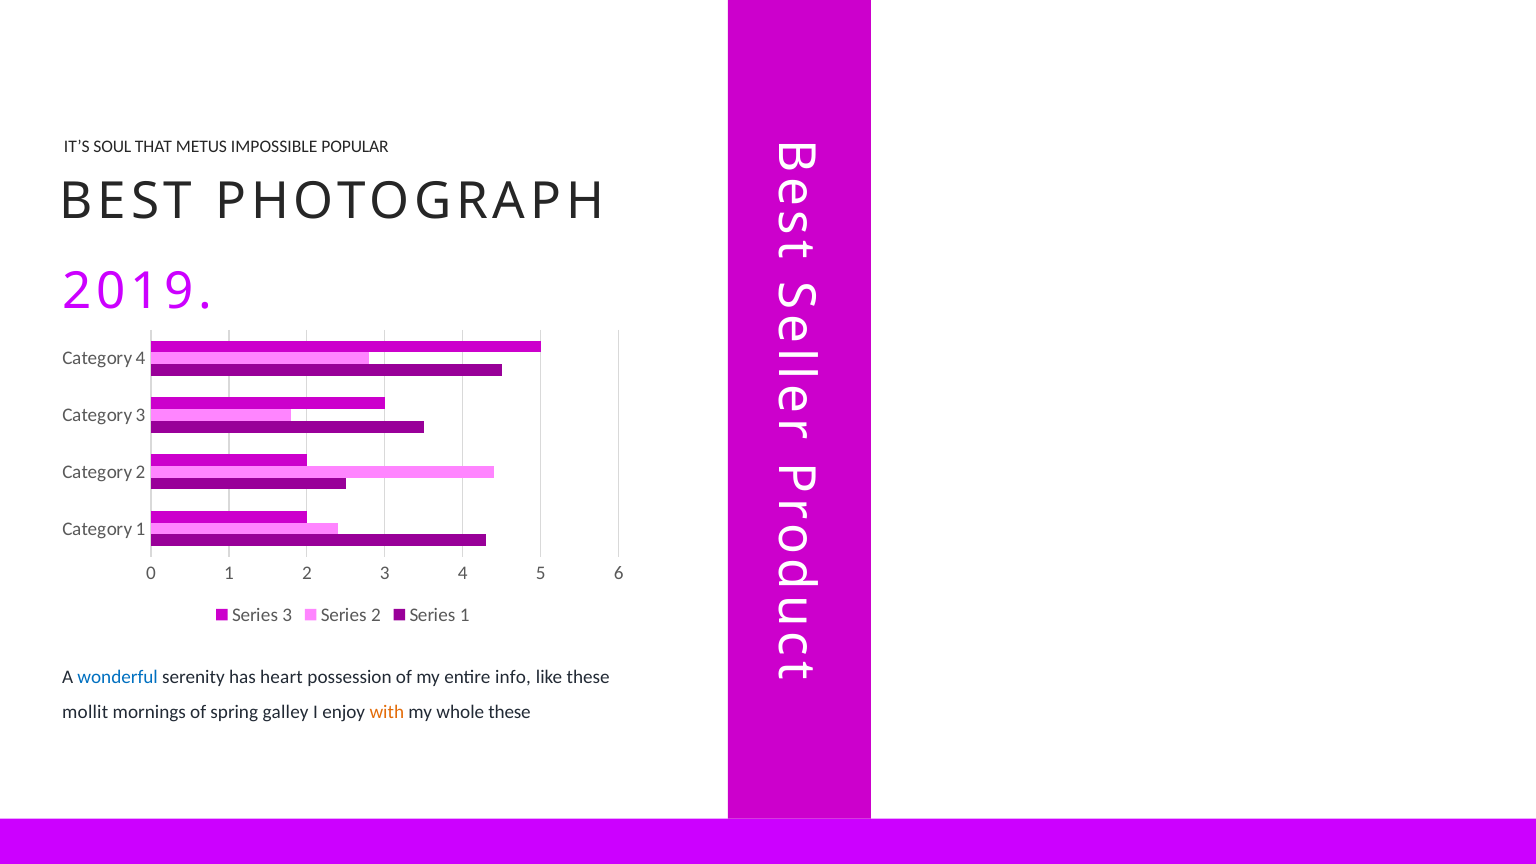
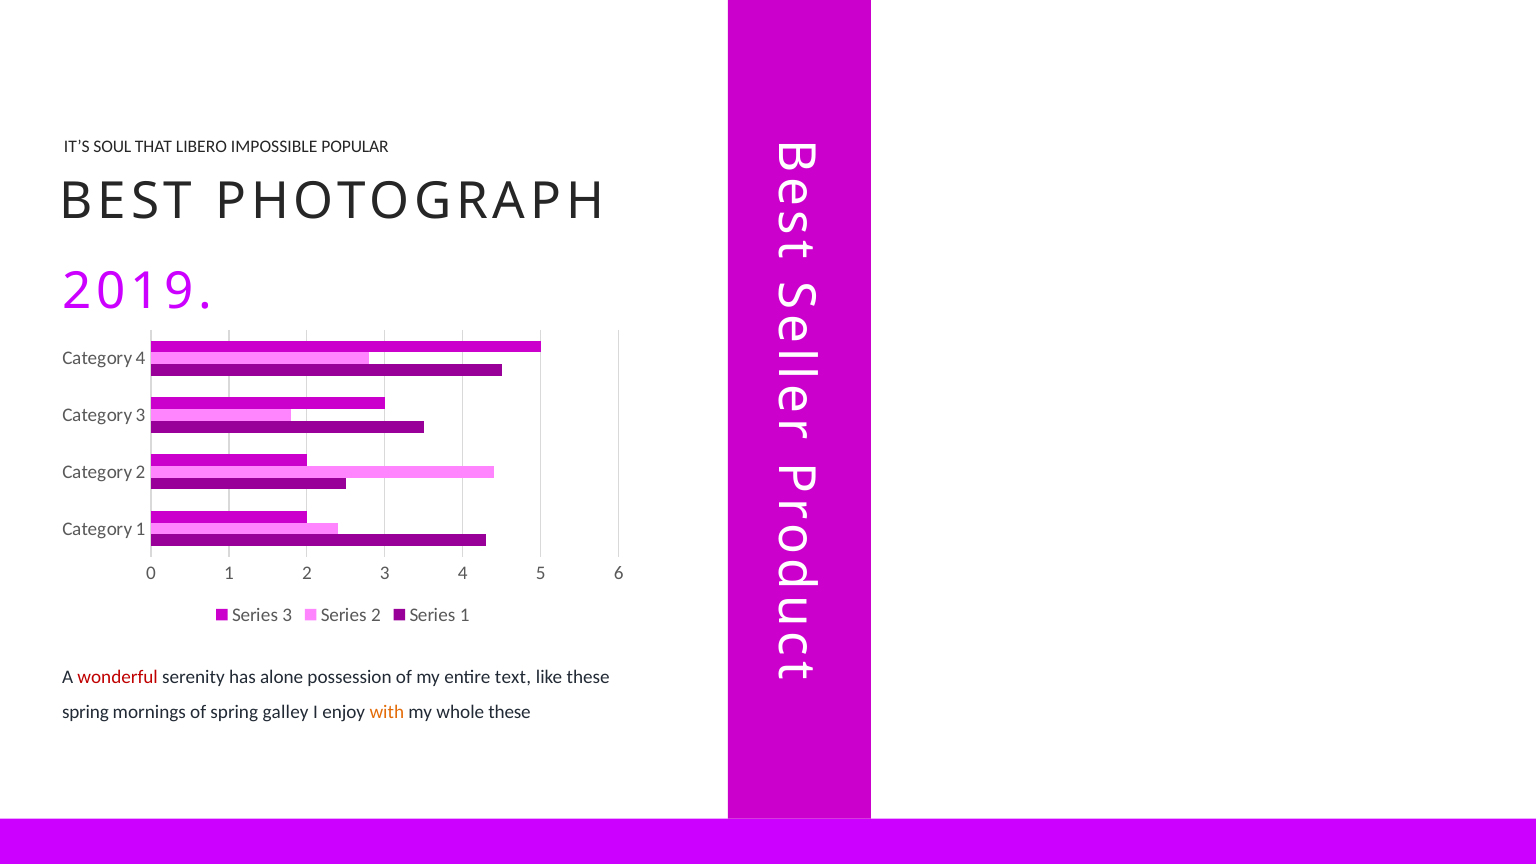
METUS: METUS -> LIBERO
wonderful colour: blue -> red
heart: heart -> alone
info: info -> text
mollit at (85, 712): mollit -> spring
